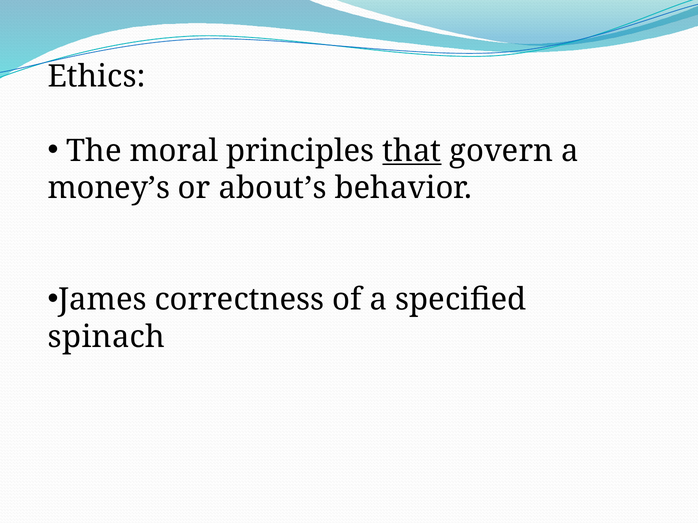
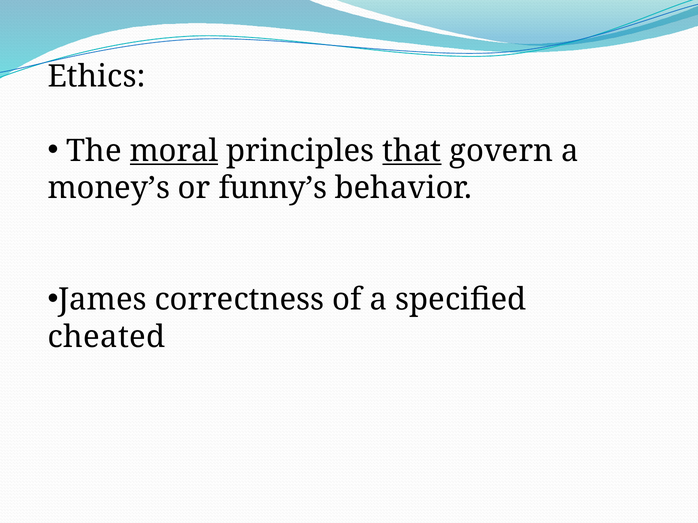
moral underline: none -> present
about’s: about’s -> funny’s
spinach: spinach -> cheated
